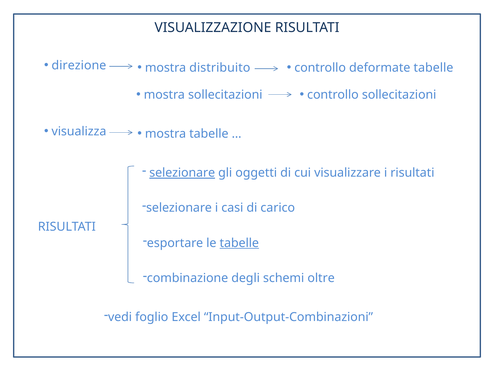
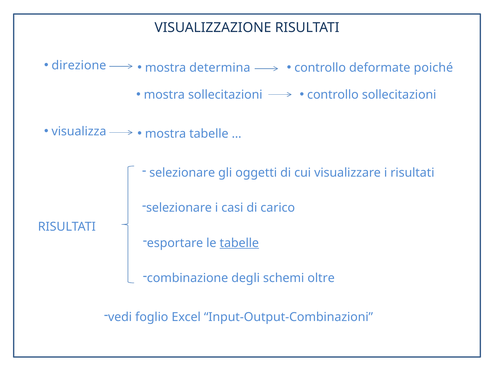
distribuito: distribuito -> determina
deformate tabelle: tabelle -> poiché
selezionare at (182, 173) underline: present -> none
